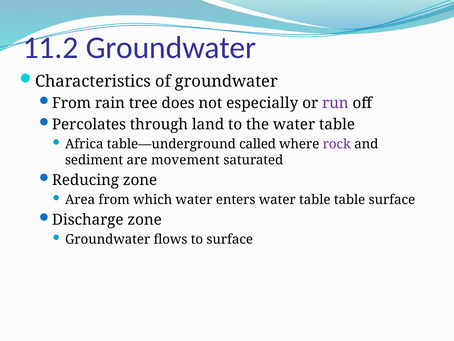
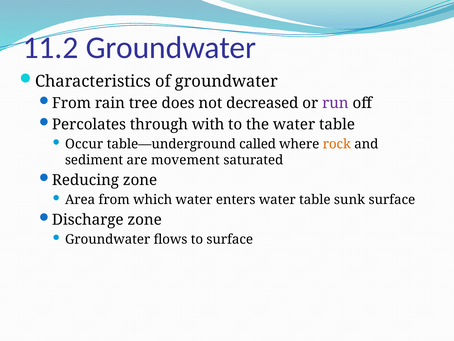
especially: especially -> decreased
land: land -> with
Africa: Africa -> Occur
rock colour: purple -> orange
table table: table -> sunk
